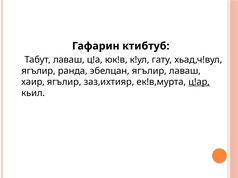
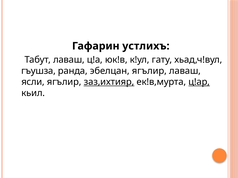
ктибтуб: ктибтуб -> устлихъ
ягълир at (38, 71): ягълир -> гъушза
хаир: хаир -> ясли
заз,ихтияр underline: none -> present
